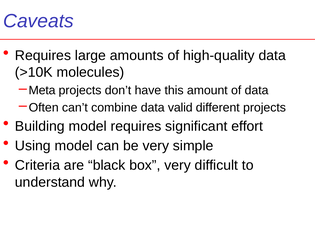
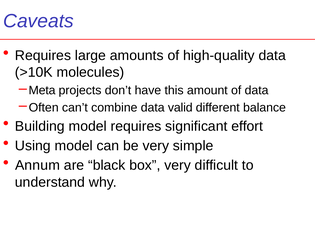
different projects: projects -> balance
Criteria: Criteria -> Annum
